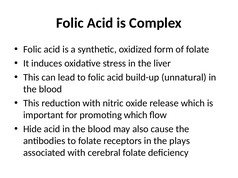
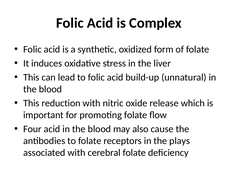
promoting which: which -> folate
Hide: Hide -> Four
